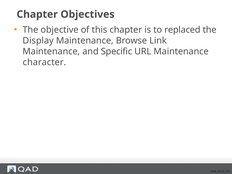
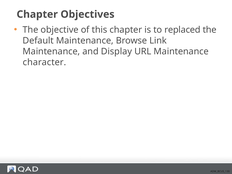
Display: Display -> Default
Specific: Specific -> Display
